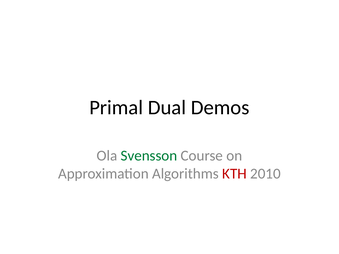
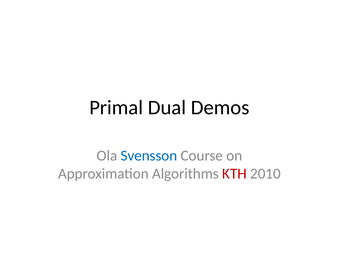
Svensson colour: green -> blue
